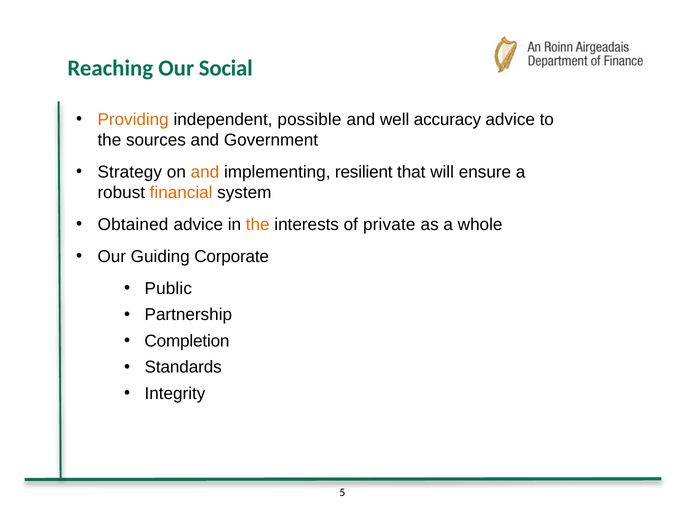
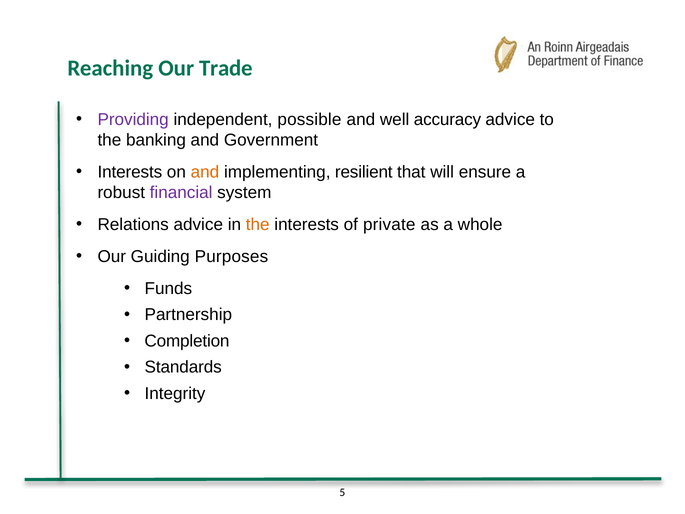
Social: Social -> Trade
Providing colour: orange -> purple
sources: sources -> banking
Strategy at (130, 172): Strategy -> Interests
financial colour: orange -> purple
Obtained: Obtained -> Relations
Corporate: Corporate -> Purposes
Public: Public -> Funds
